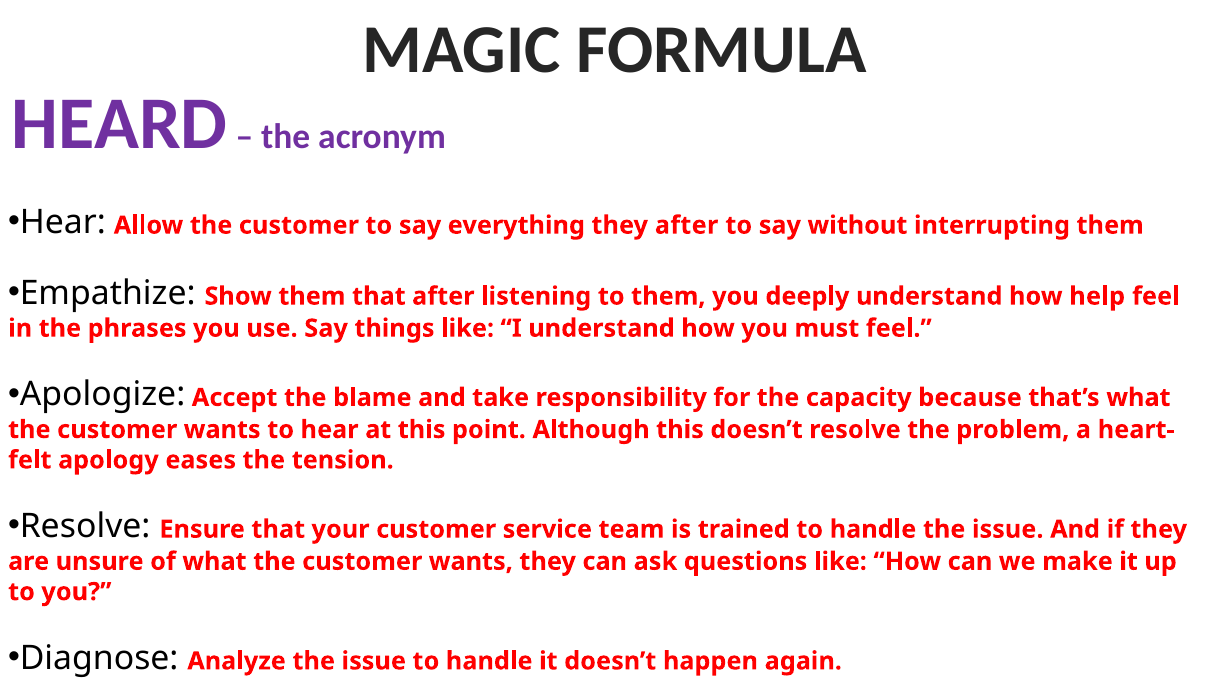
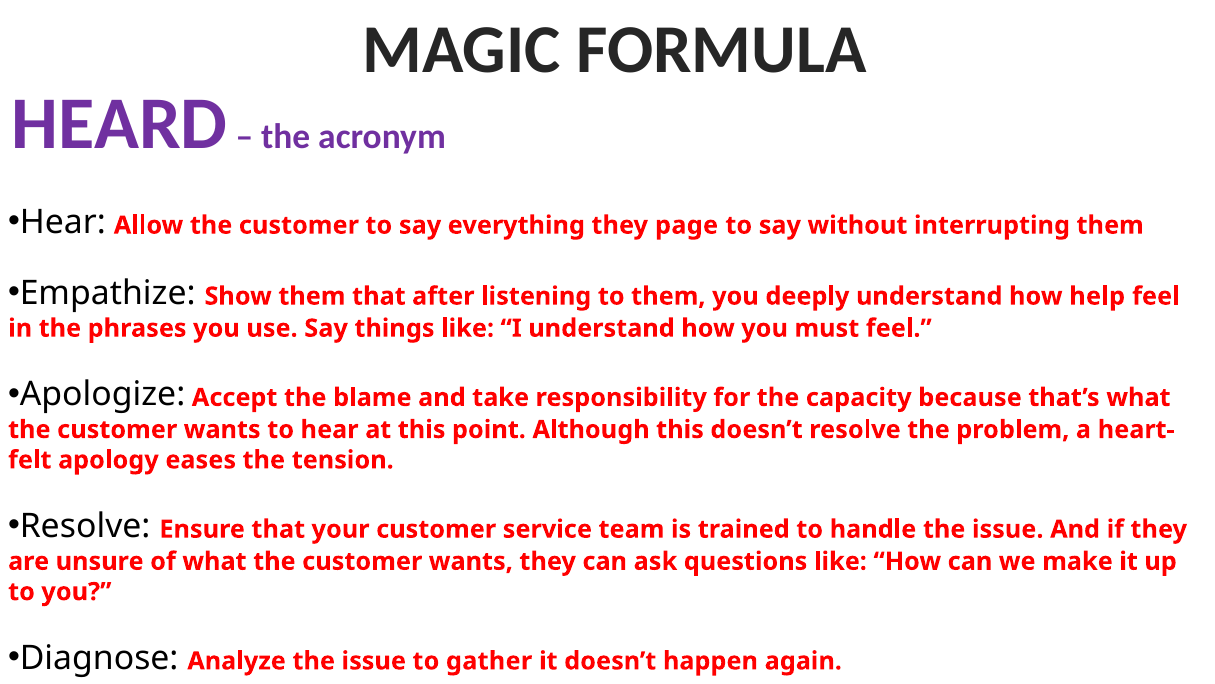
they after: after -> page
issue to handle: handle -> gather
